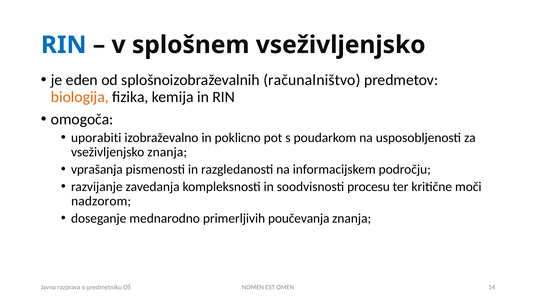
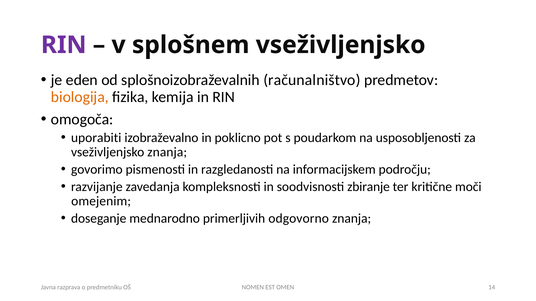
RIN at (64, 45) colour: blue -> purple
vprašanja: vprašanja -> govorimo
procesu: procesu -> zbiranje
nadzorom: nadzorom -> omejenim
poučevanja: poučevanja -> odgovorno
